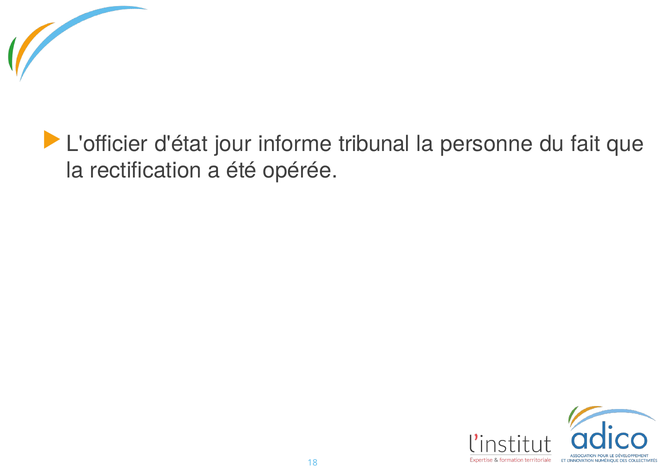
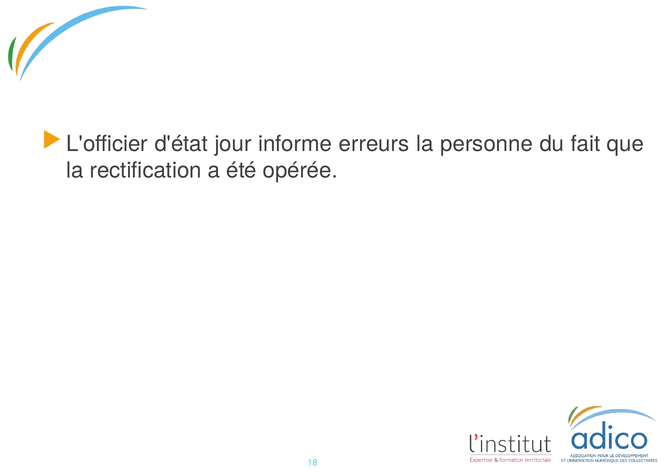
tribunal: tribunal -> erreurs
